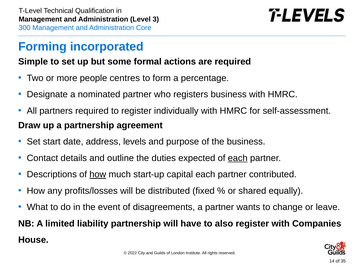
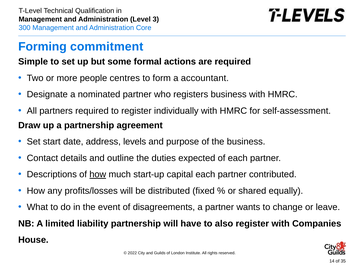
incorporated: incorporated -> commitment
percentage: percentage -> accountant
each at (238, 158) underline: present -> none
